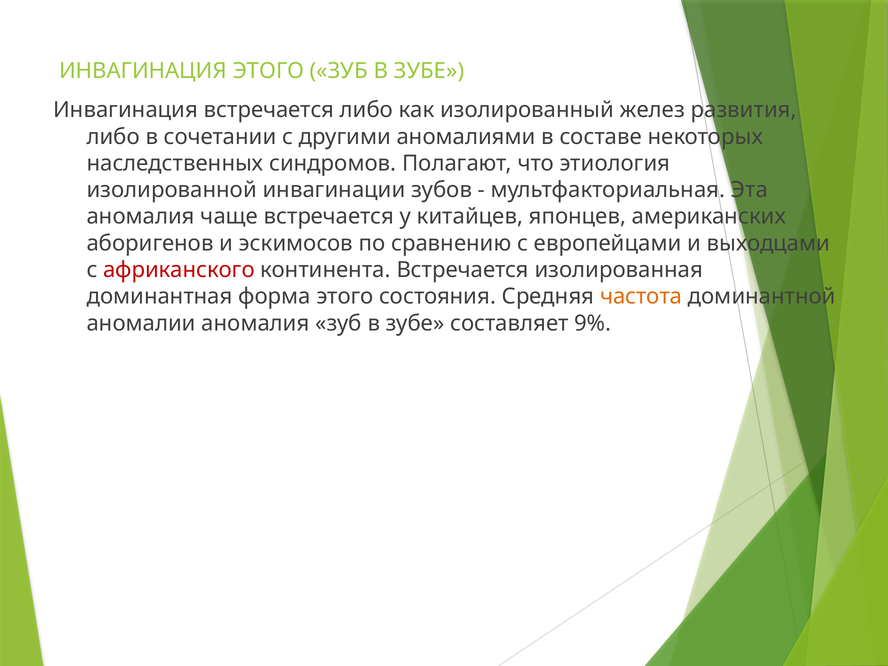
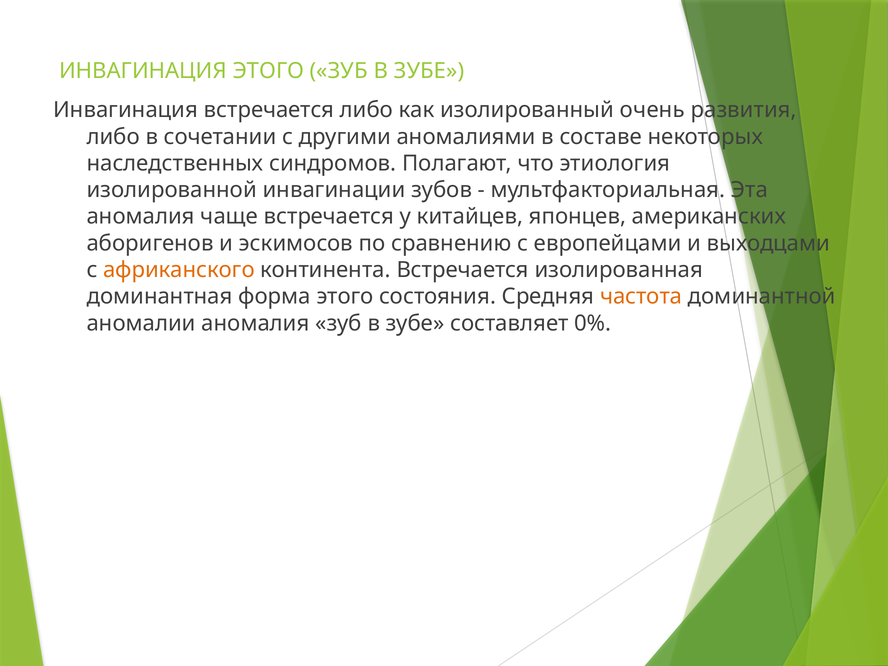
желез: желез -> очень
африканского colour: red -> orange
9%: 9% -> 0%
